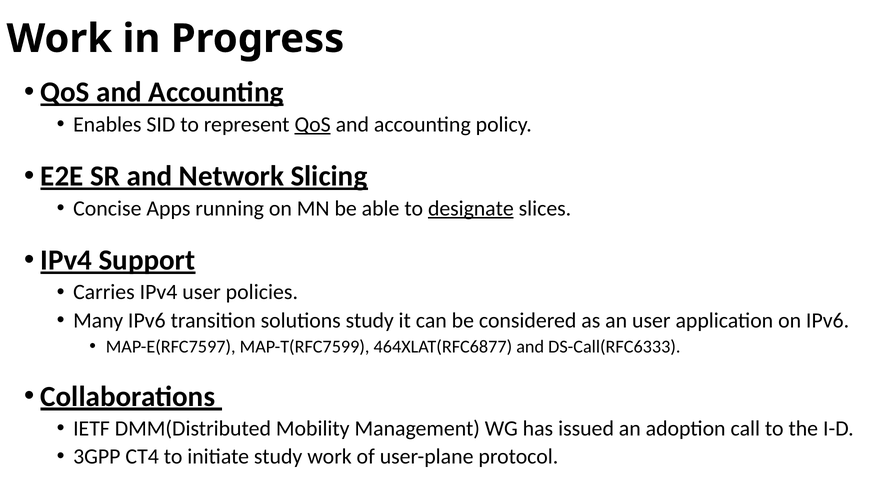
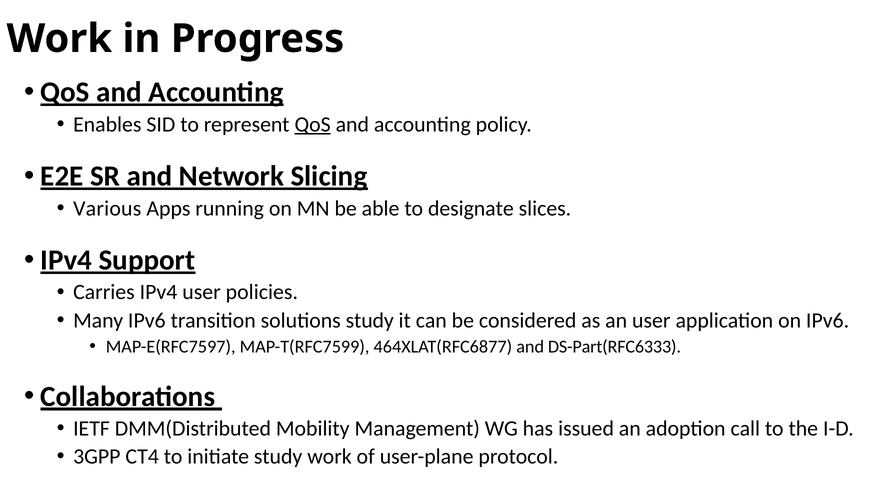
Concise: Concise -> Various
designate underline: present -> none
DS-Call(RFC6333: DS-Call(RFC6333 -> DS-Part(RFC6333
